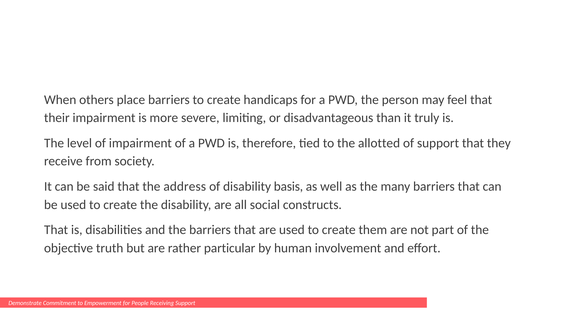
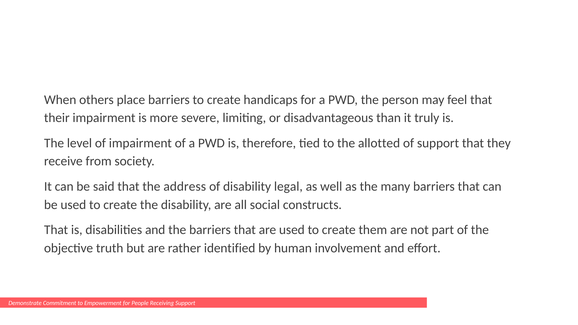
basis: basis -> legal
particular: particular -> identified
